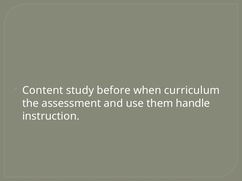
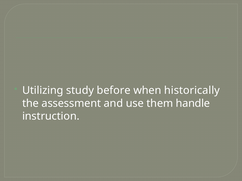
Content: Content -> Utilizing
curriculum: curriculum -> historically
